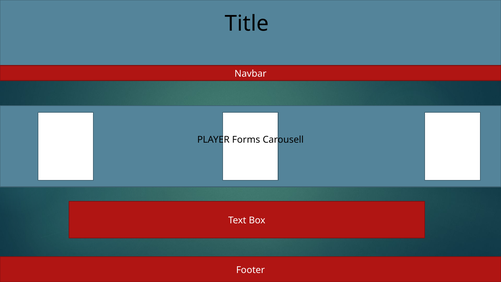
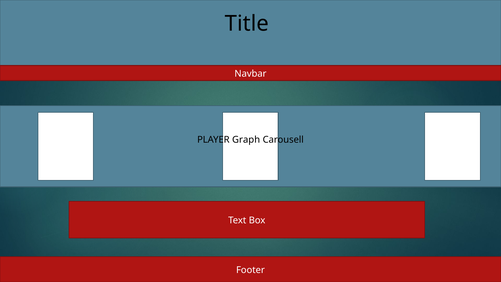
Forms: Forms -> Graph
